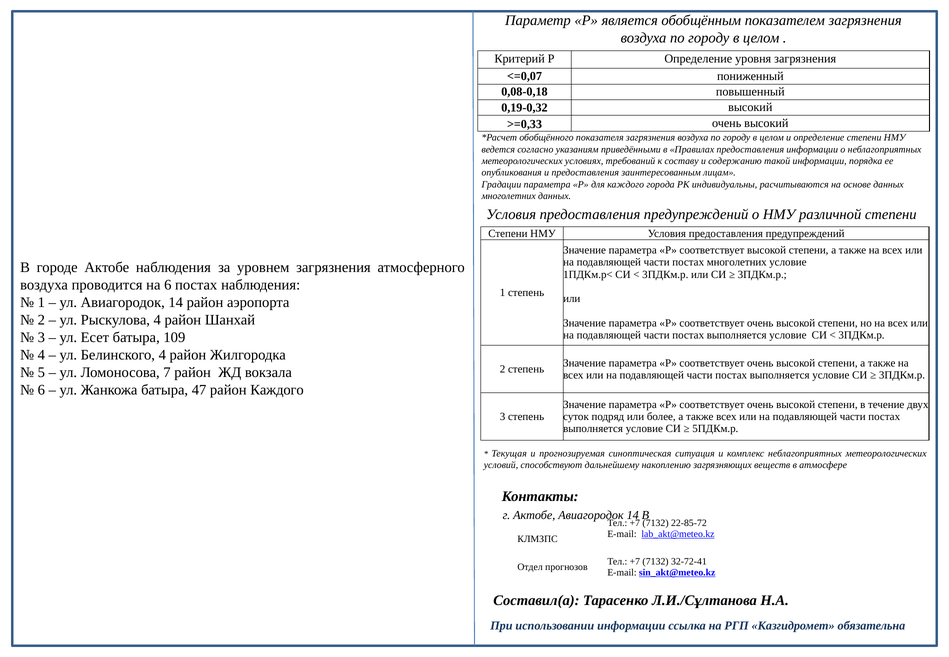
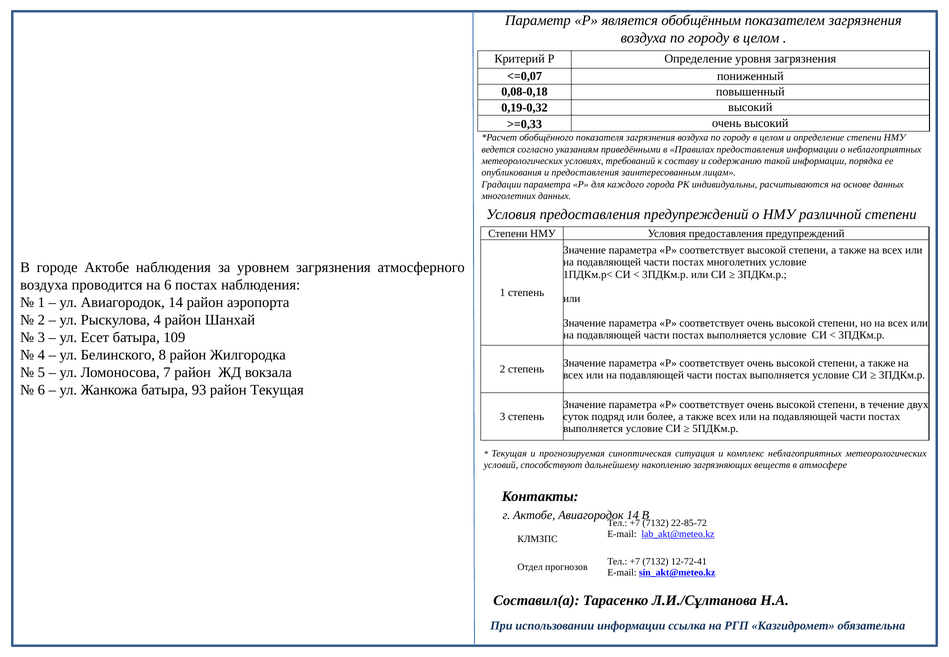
Белинского 4: 4 -> 8
47: 47 -> 93
район Каждого: Каждого -> Текущая
32-72-41: 32-72-41 -> 12-72-41
